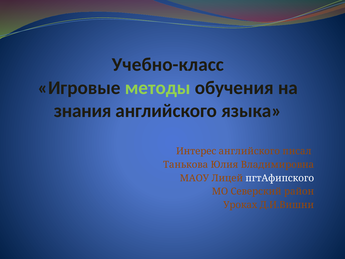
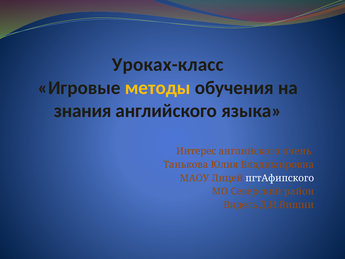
Учебно-класс: Учебно-класс -> Уроках-класс
методы colour: light green -> yellow
писал: писал -> очень
Уроках: Уроках -> Видеть
